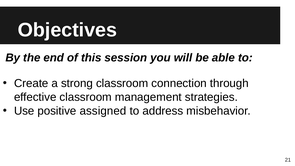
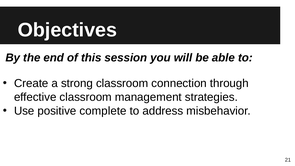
assigned: assigned -> complete
